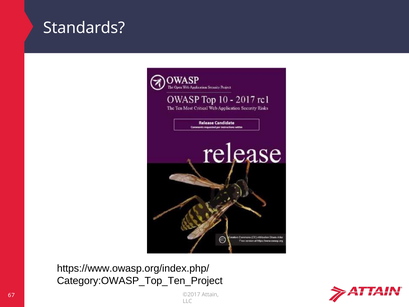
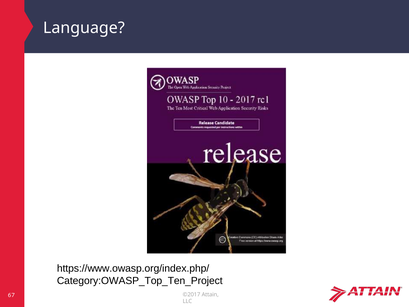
Standards: Standards -> Language
